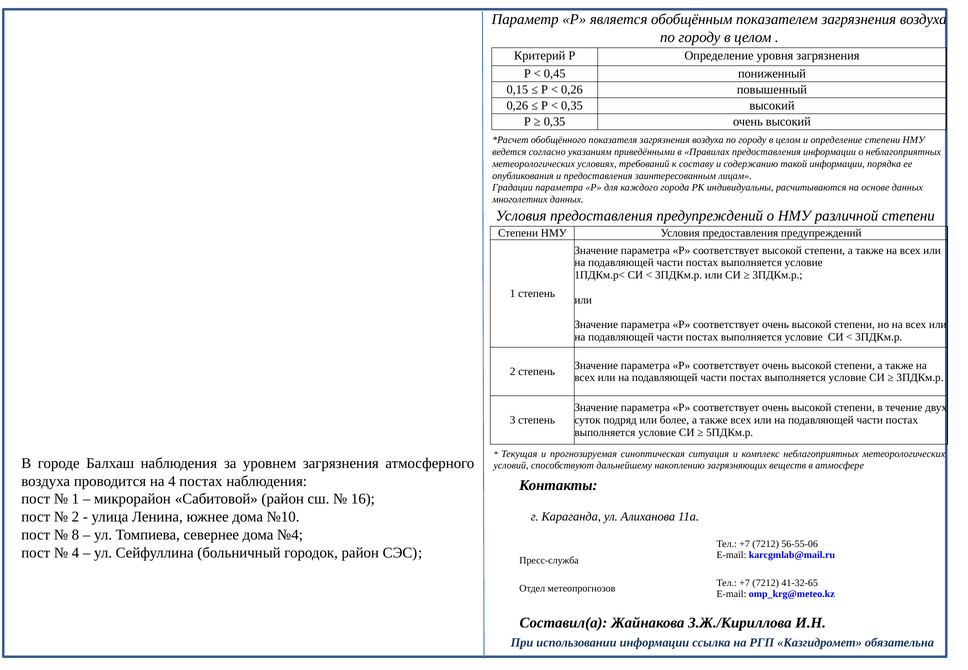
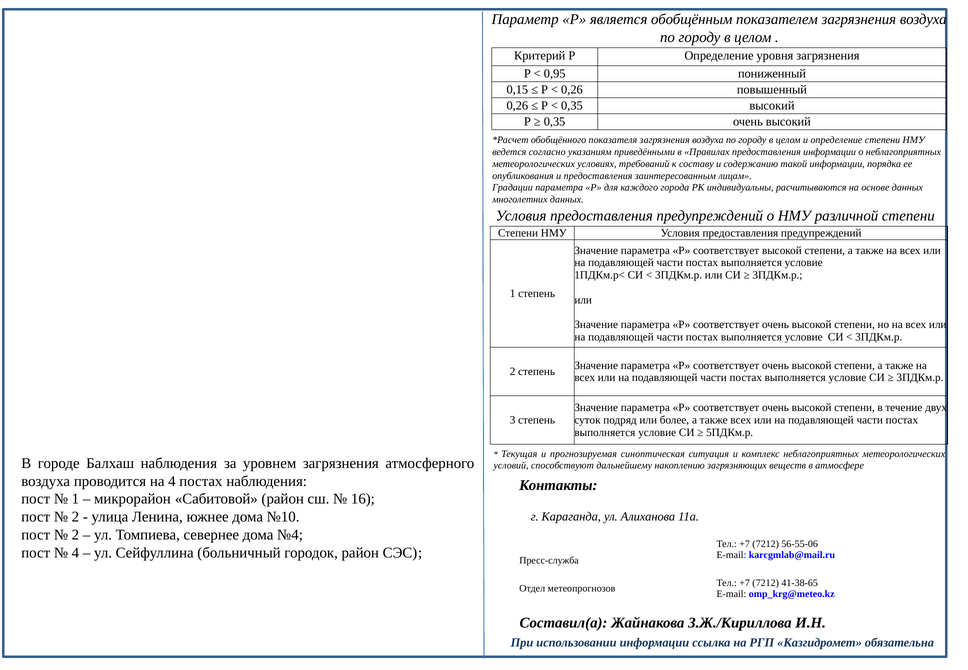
0,45: 0,45 -> 0,95
8 at (75, 535): 8 -> 2
41-32-65: 41-32-65 -> 41-38-65
